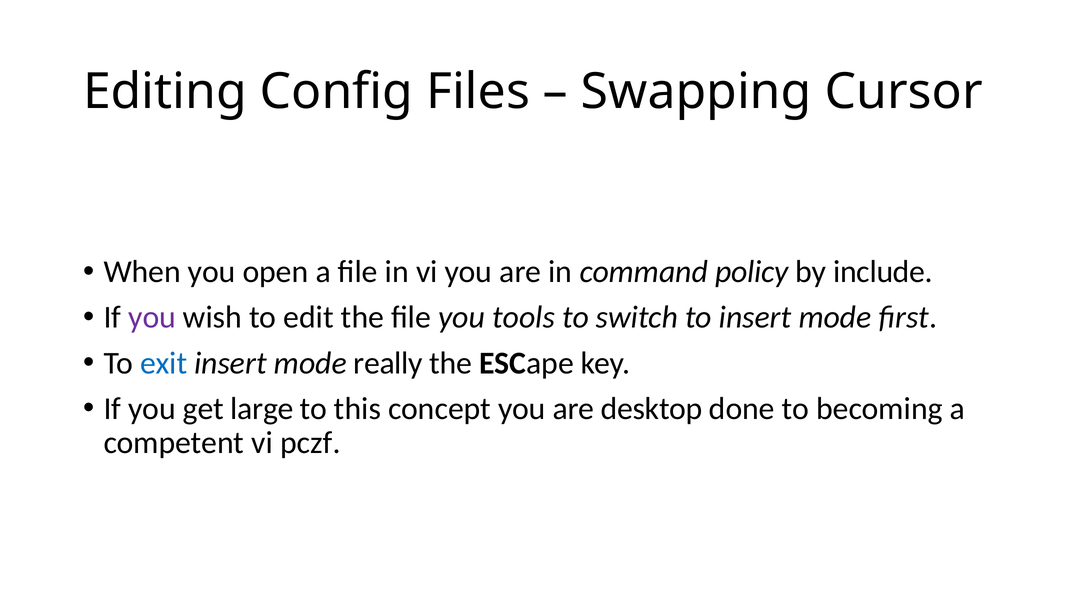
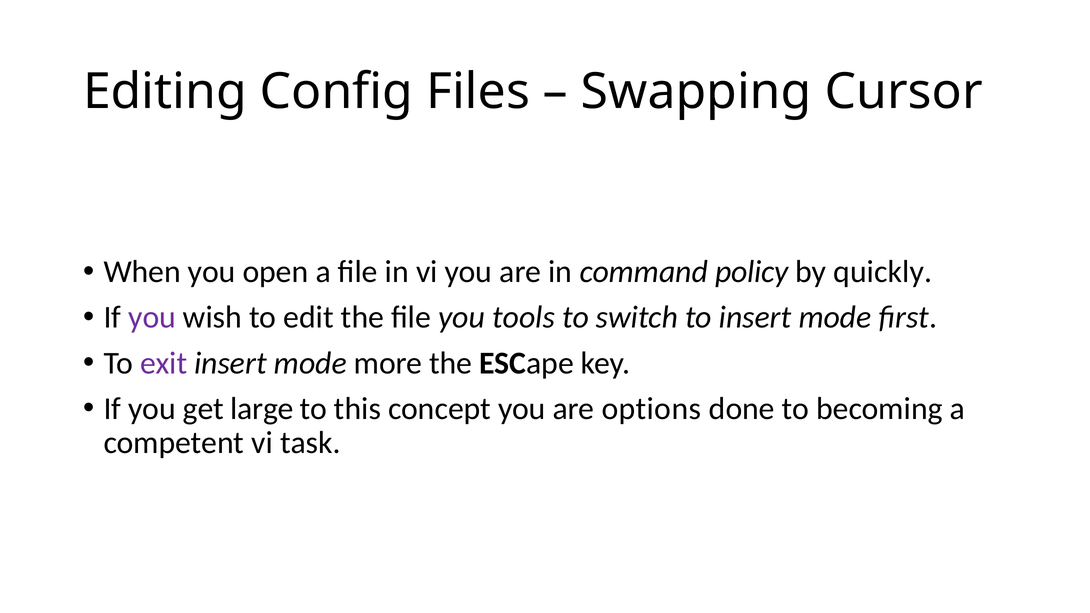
include: include -> quickly
exit colour: blue -> purple
really: really -> more
desktop: desktop -> options
pczf: pczf -> task
